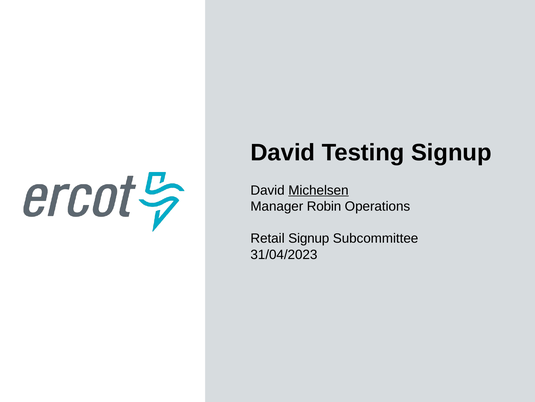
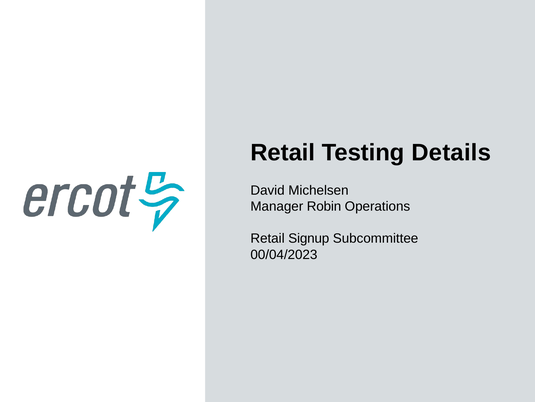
David at (283, 152): David -> Retail
Testing Signup: Signup -> Details
Michelsen underline: present -> none
31/04/2023: 31/04/2023 -> 00/04/2023
